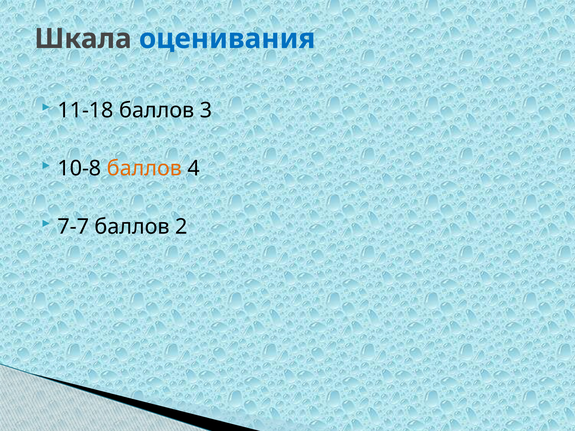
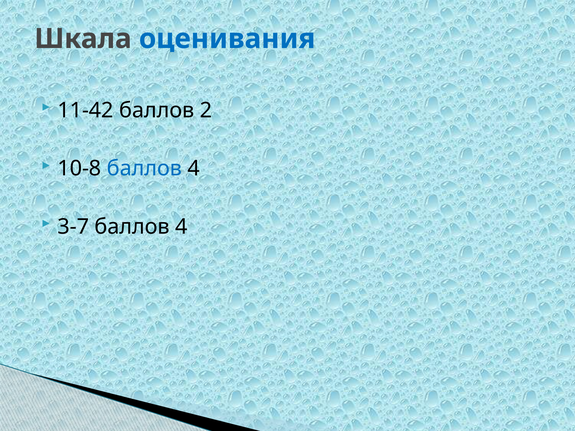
11-18: 11-18 -> 11-42
3: 3 -> 2
баллов at (144, 169) colour: orange -> blue
7-7: 7-7 -> 3-7
2 at (181, 227): 2 -> 4
